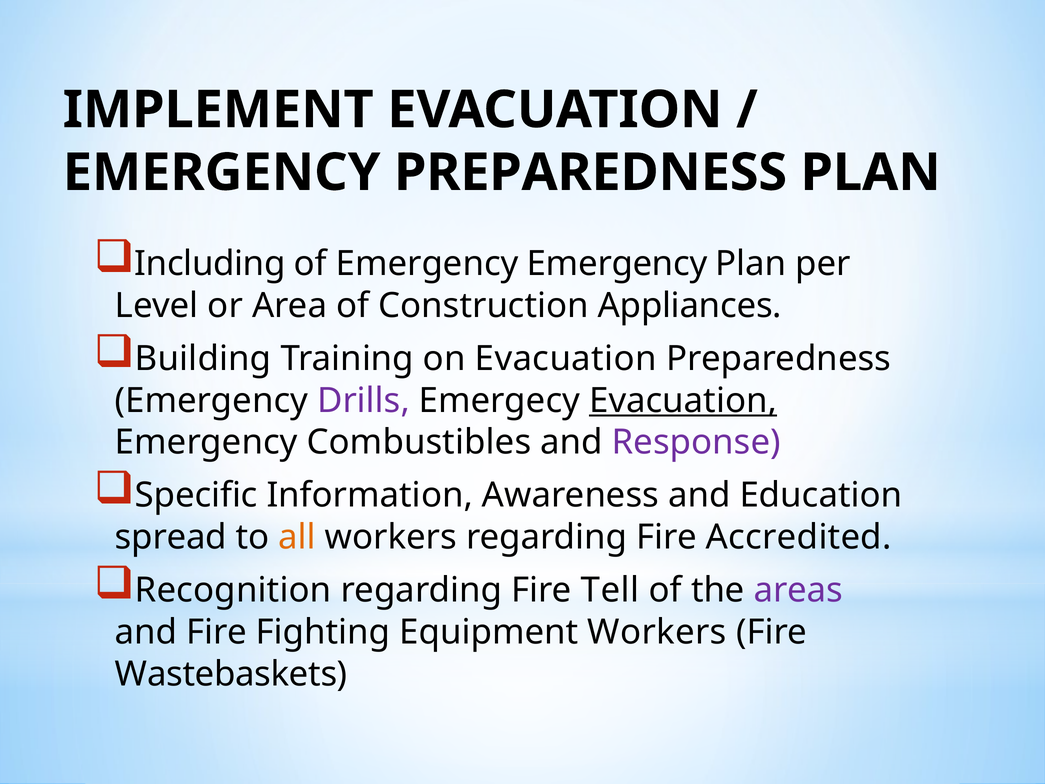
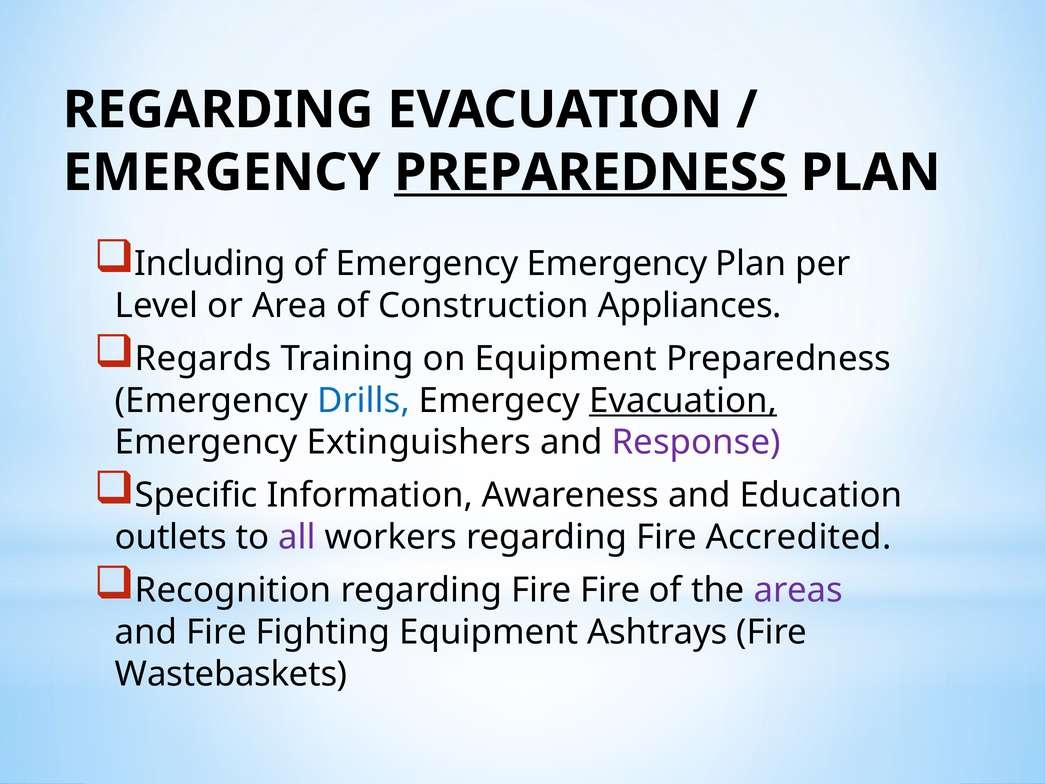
IMPLEMENT at (218, 110): IMPLEMENT -> REGARDING
PREPAREDNESS at (591, 173) underline: none -> present
Building: Building -> Regards
on Evacuation: Evacuation -> Equipment
Drills colour: purple -> blue
Combustibles: Combustibles -> Extinguishers
spread: spread -> outlets
all colour: orange -> purple
Fire Tell: Tell -> Fire
Equipment Workers: Workers -> Ashtrays
